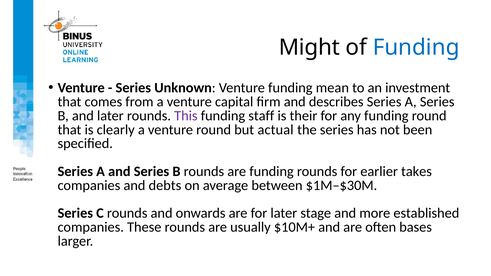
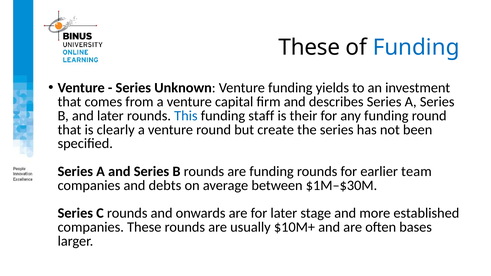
Might at (309, 47): Might -> These
mean: mean -> yields
This colour: purple -> blue
actual: actual -> create
takes: takes -> team
